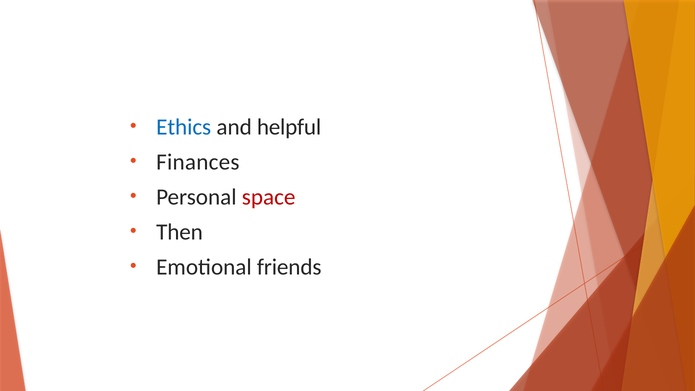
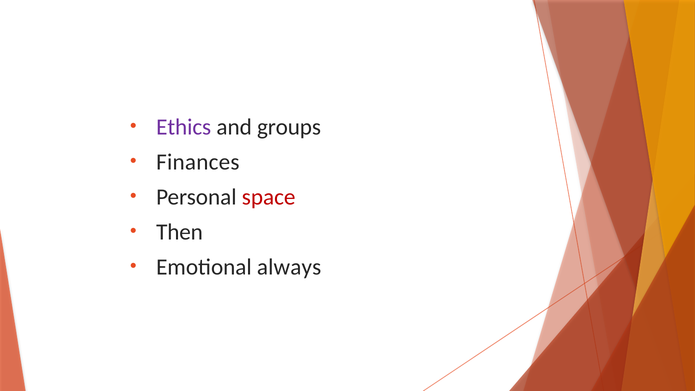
Ethics colour: blue -> purple
helpful: helpful -> groups
friends: friends -> always
